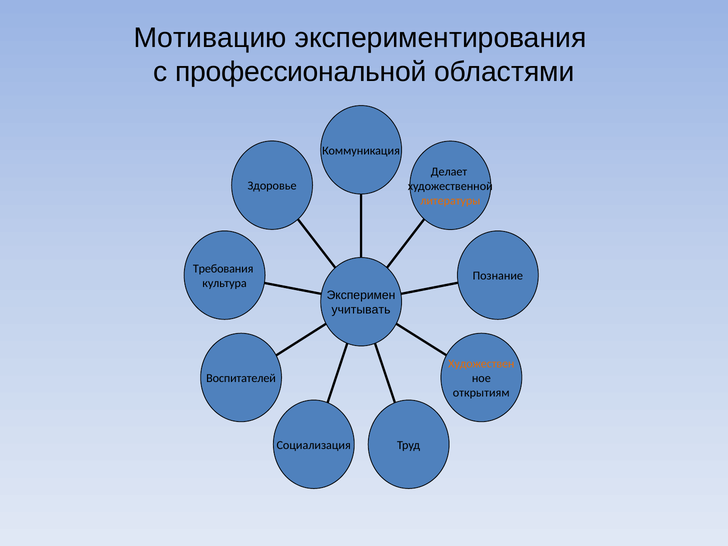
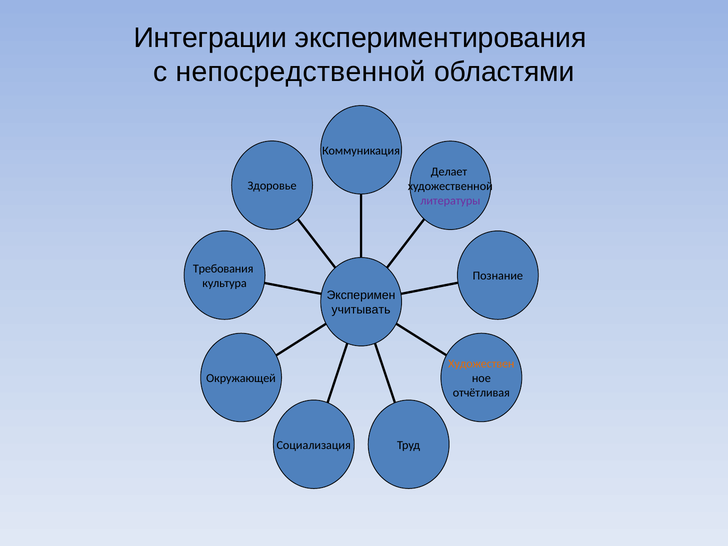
Мотивацию: Мотивацию -> Интеграции
профессиональной: профессиональной -> непосредственной
литературы colour: orange -> purple
Воспитателей: Воспитателей -> Окружающей
открытиям: открытиям -> отчётливая
